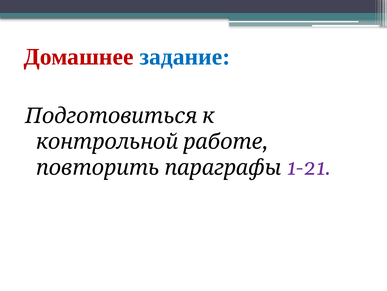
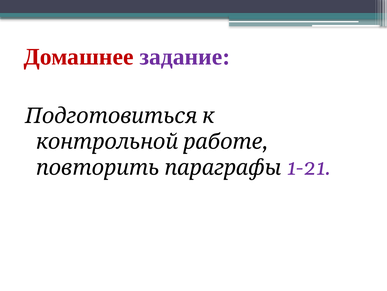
задание colour: blue -> purple
